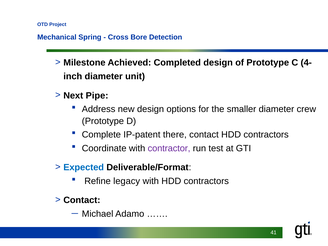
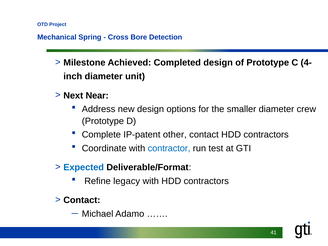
Pipe: Pipe -> Near
there: there -> other
contractor colour: purple -> blue
